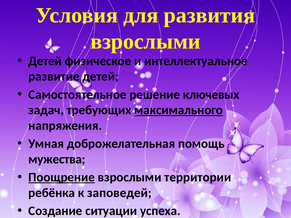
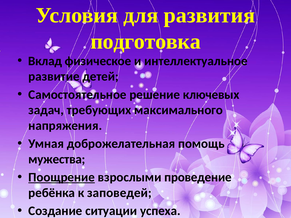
взрослыми at (145, 42): взрослыми -> подготовка
Детей at (45, 61): Детей -> Вклад
максимального underline: present -> none
территории: территории -> проведение
